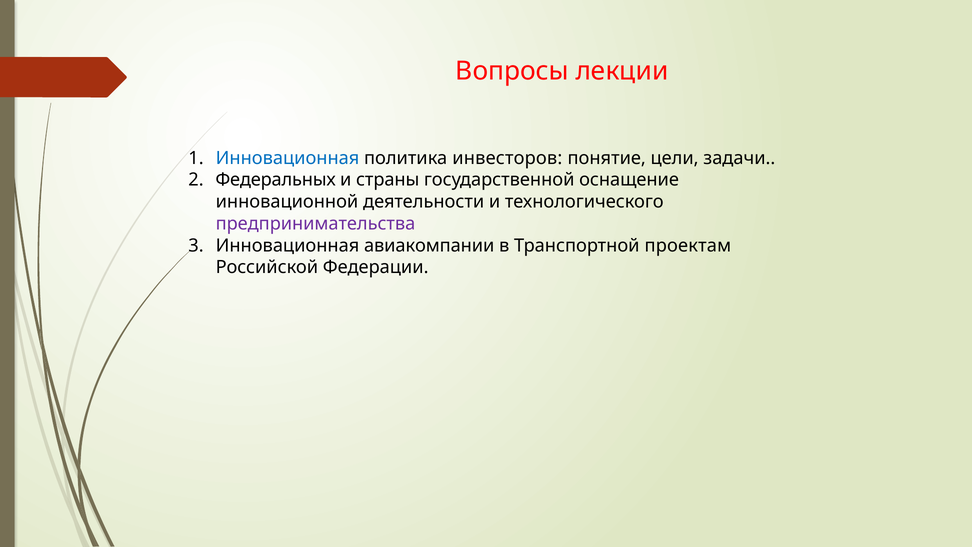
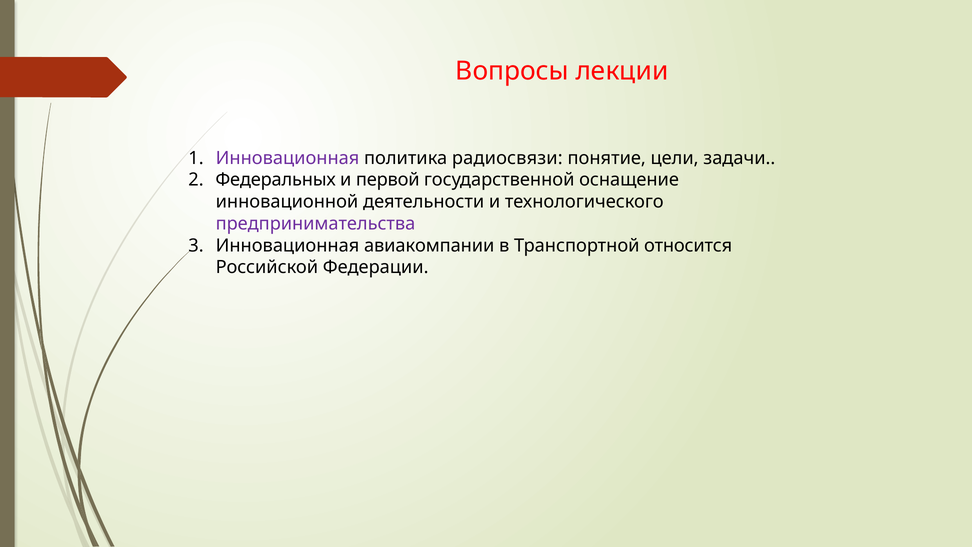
Инновационная at (288, 158) colour: blue -> purple
инвесторов: инвесторов -> радиосвязи
страны: страны -> первой
проектам: проектам -> относится
